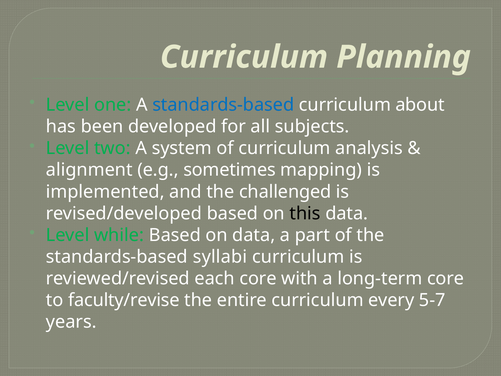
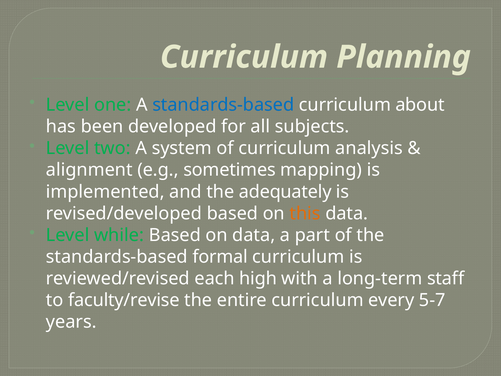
challenged: challenged -> adequately
this colour: black -> orange
syllabi: syllabi -> formal
each core: core -> high
long-term core: core -> staff
